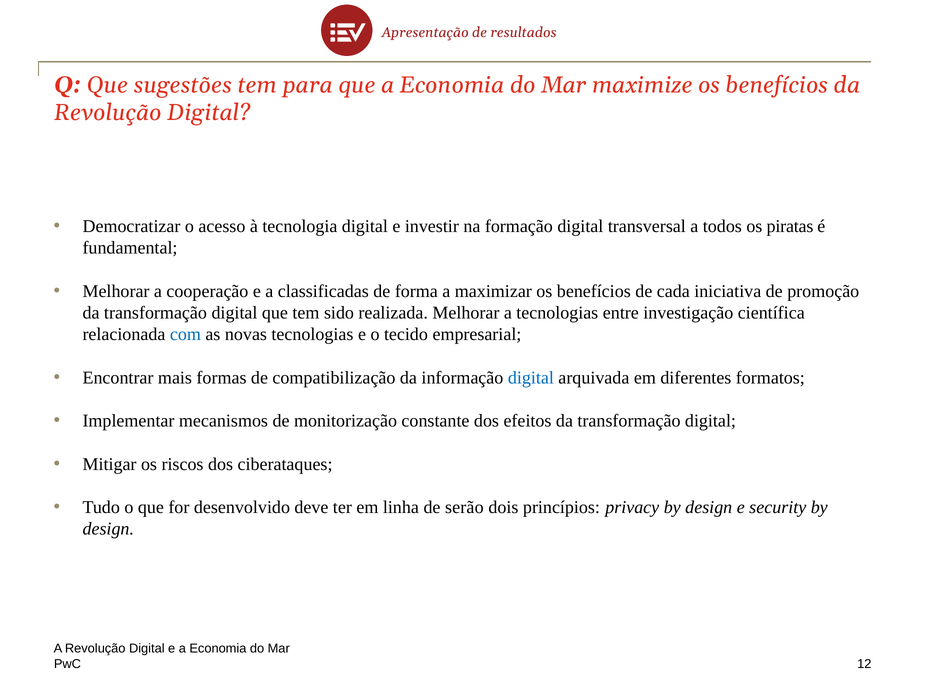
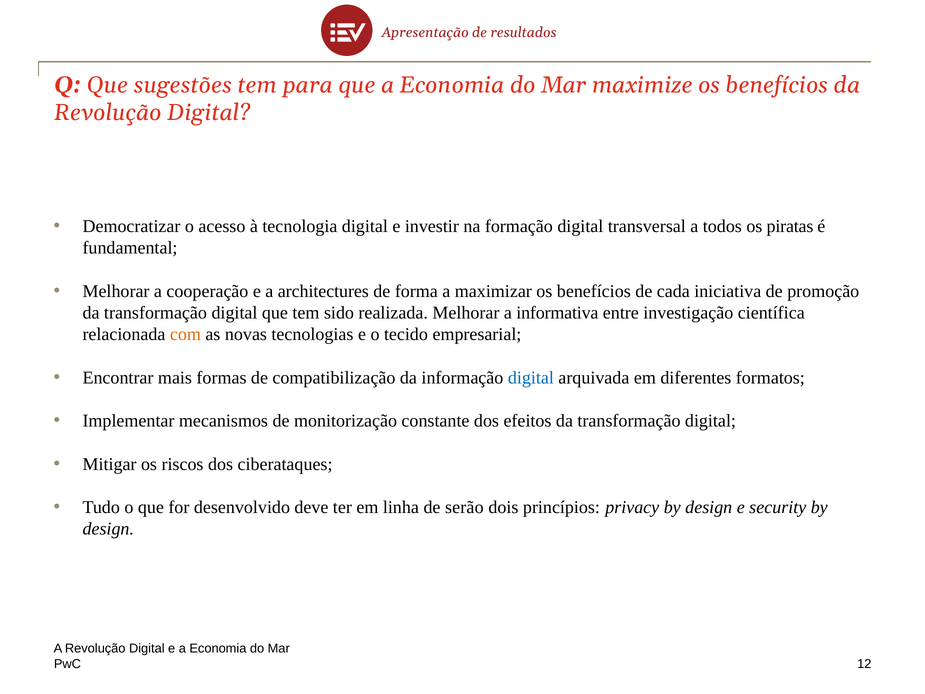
classificadas: classificadas -> architectures
a tecnologias: tecnologias -> informativa
com colour: blue -> orange
